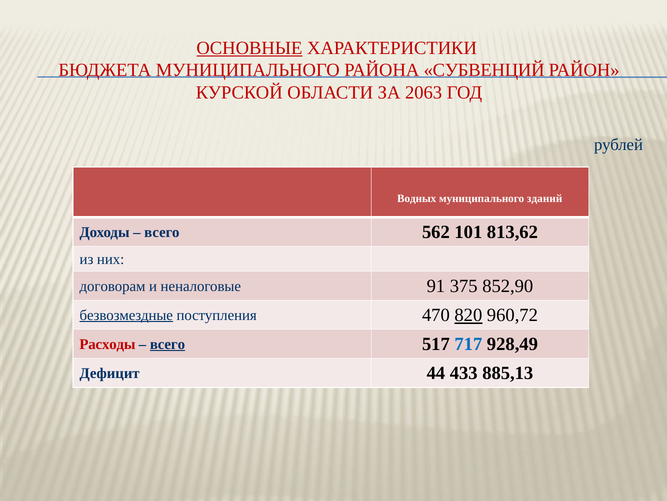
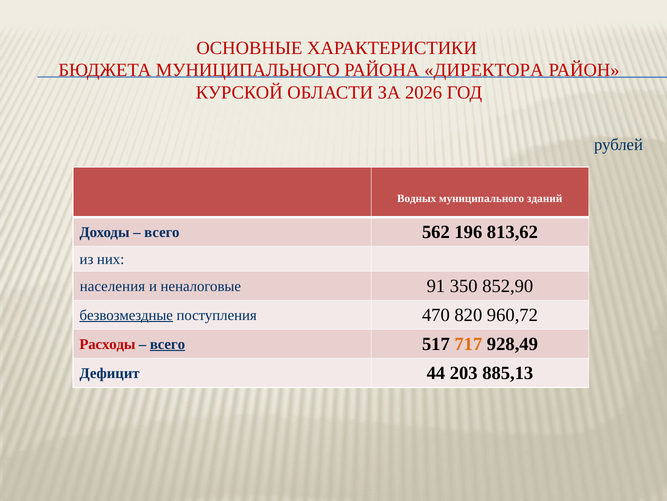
ОСНОВНЫЕ underline: present -> none
СУБВЕНЦИЙ: СУБВЕНЦИЙ -> ДИРЕКТОРА
2063: 2063 -> 2026
101: 101 -> 196
договорам: договорам -> населения
375: 375 -> 350
820 underline: present -> none
717 colour: blue -> orange
433: 433 -> 203
